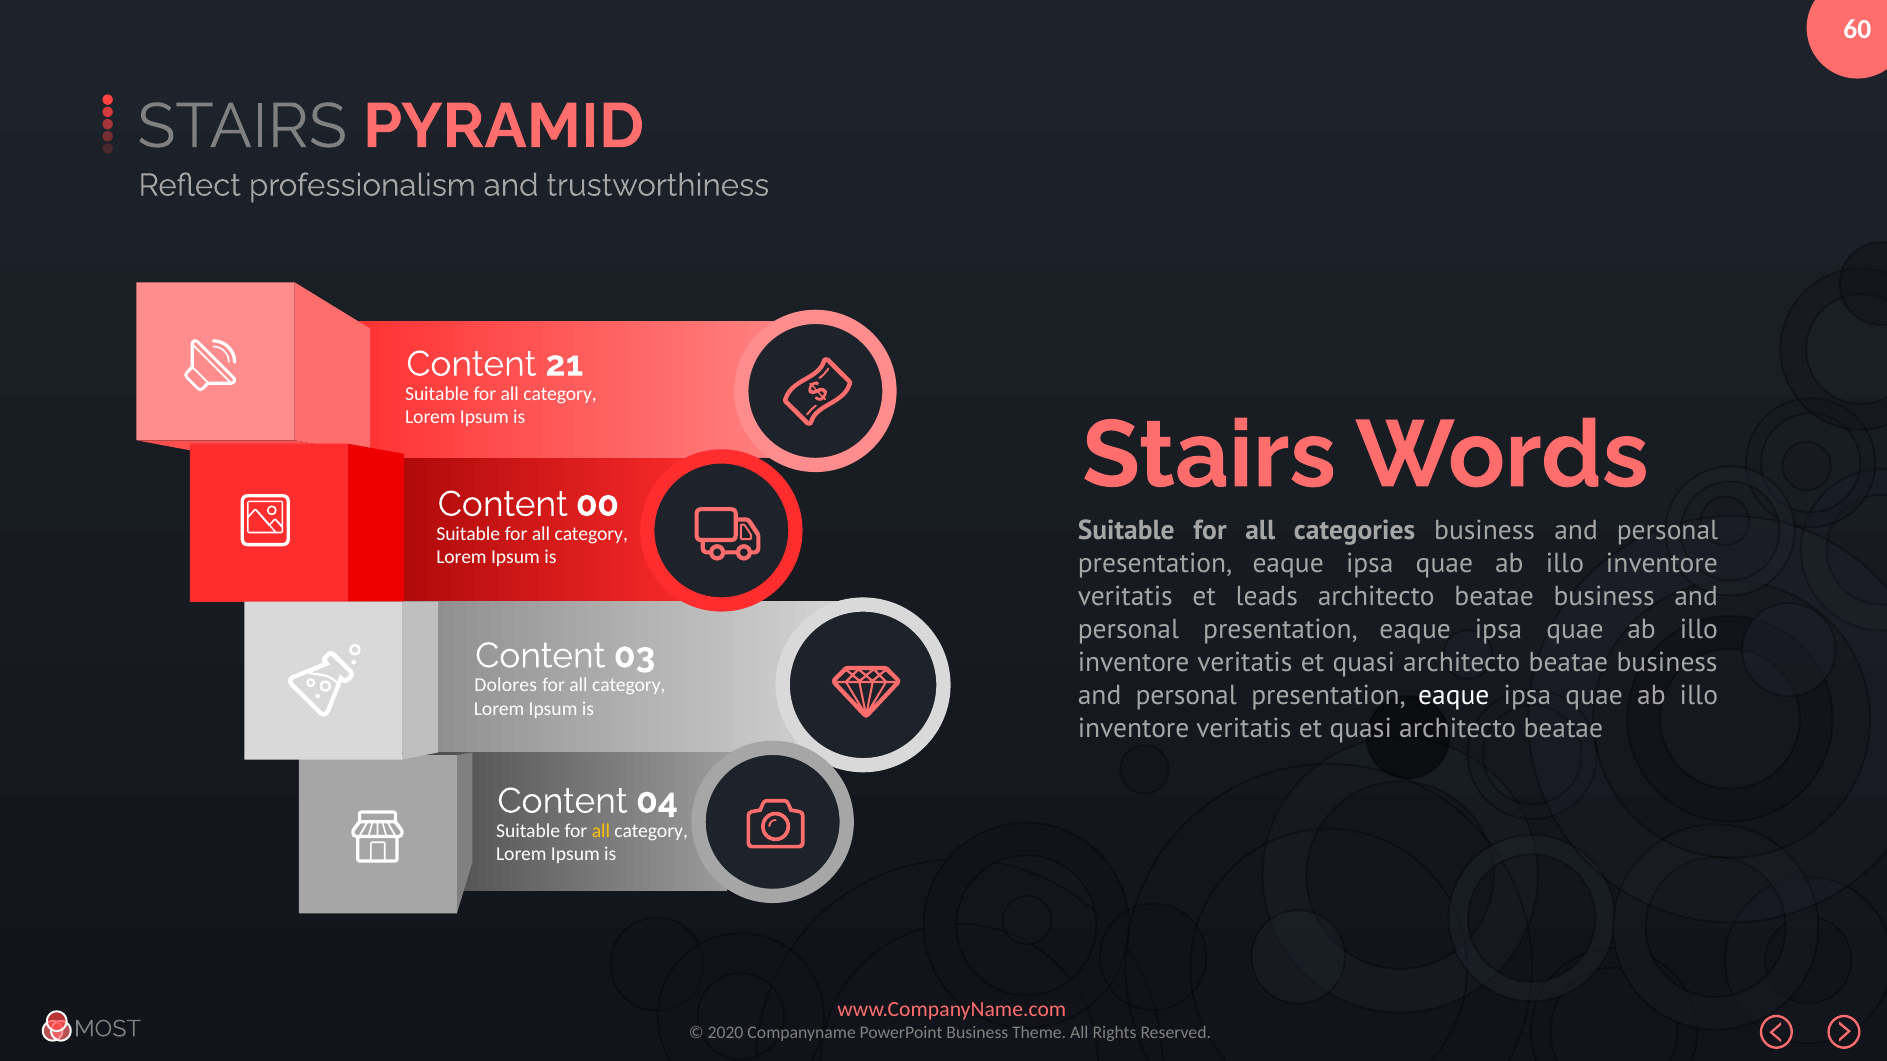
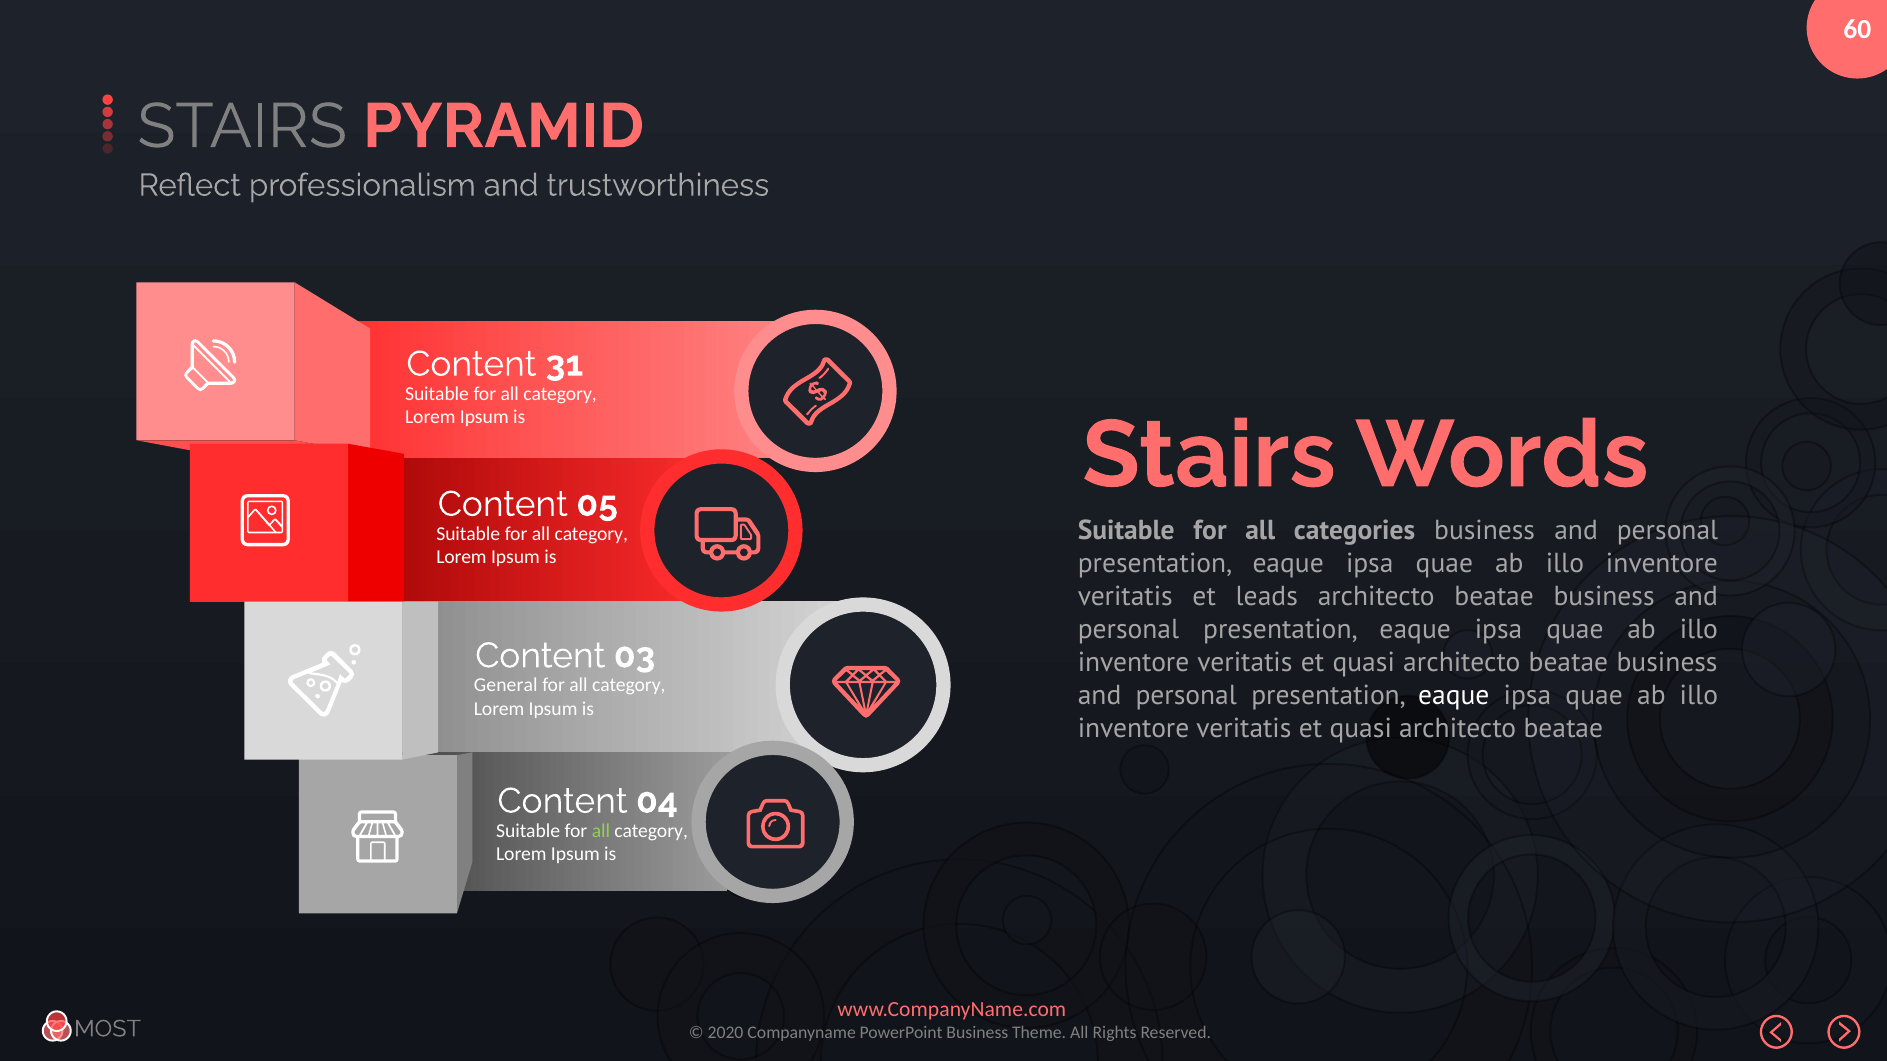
21: 21 -> 31
00: 00 -> 05
Dolores: Dolores -> General
all at (601, 831) colour: yellow -> light green
